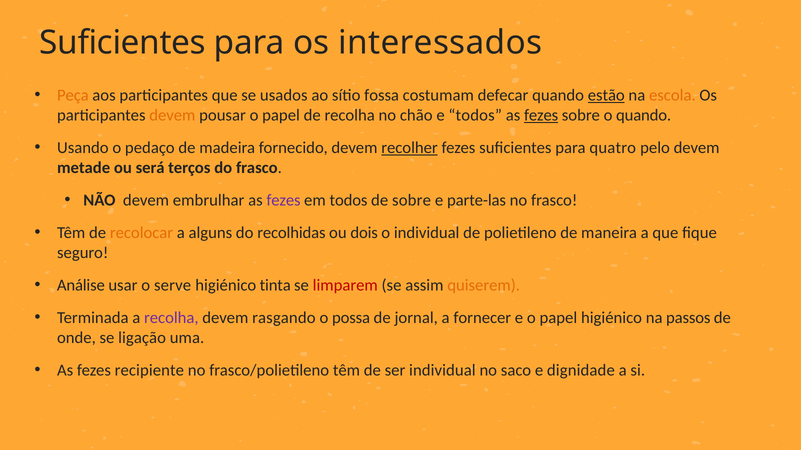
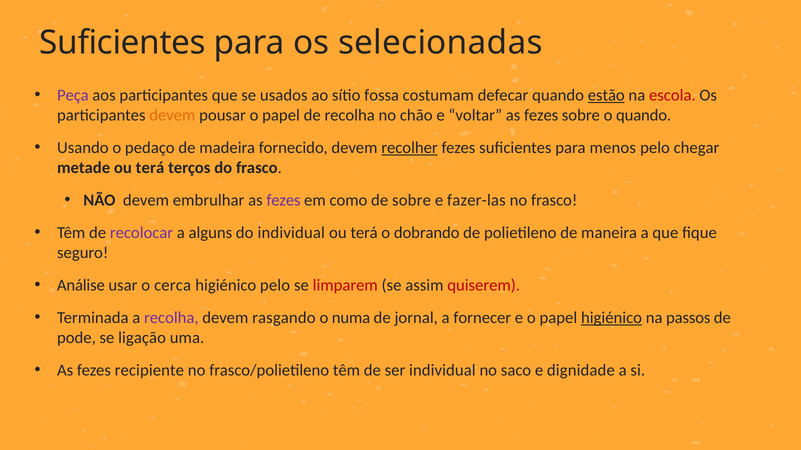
interessados: interessados -> selecionadas
Peça colour: orange -> purple
escola colour: orange -> red
e todos: todos -> voltar
fezes at (541, 115) underline: present -> none
quatro: quatro -> menos
pelo devem: devem -> chegar
metade ou será: será -> terá
em todos: todos -> como
parte-las: parte-las -> fazer-las
recolocar colour: orange -> purple
do recolhidas: recolhidas -> individual
dois at (364, 233): dois -> terá
o individual: individual -> dobrando
serve: serve -> cerca
higiénico tinta: tinta -> pelo
quiserem colour: orange -> red
possa: possa -> numa
higiénico at (612, 318) underline: none -> present
onde: onde -> pode
